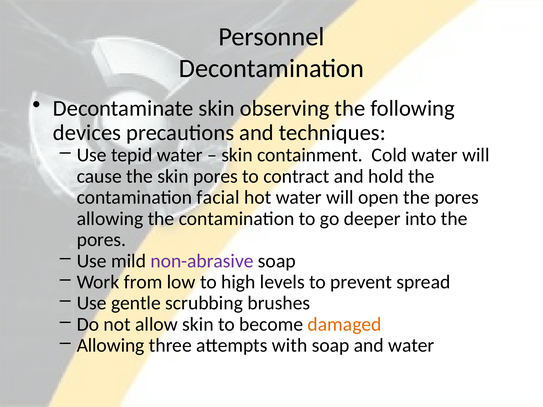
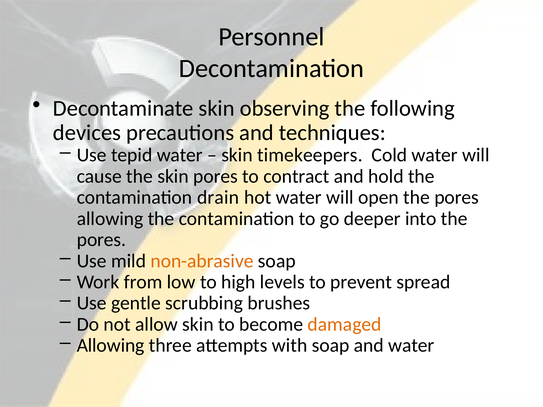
containment: containment -> timekeepers
facial: facial -> drain
non-abrasive colour: purple -> orange
